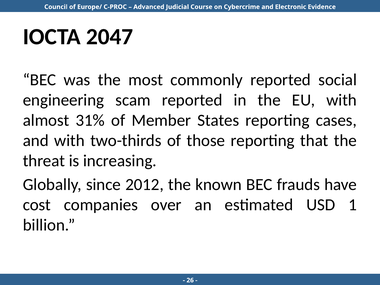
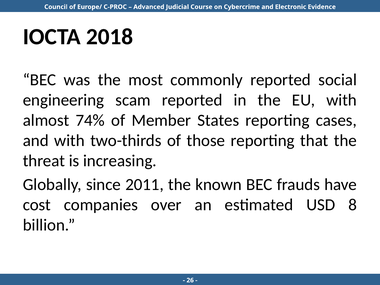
2047: 2047 -> 2018
31%: 31% -> 74%
2012: 2012 -> 2011
1: 1 -> 8
